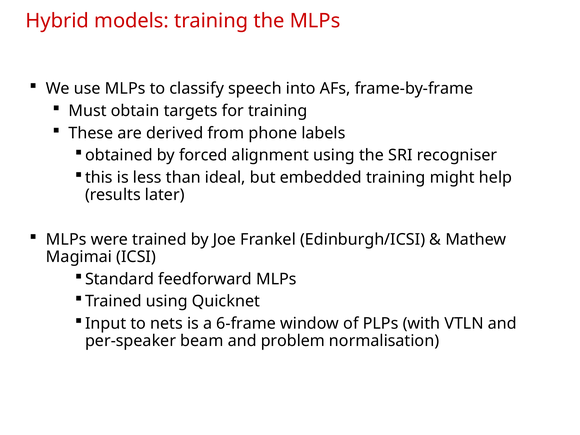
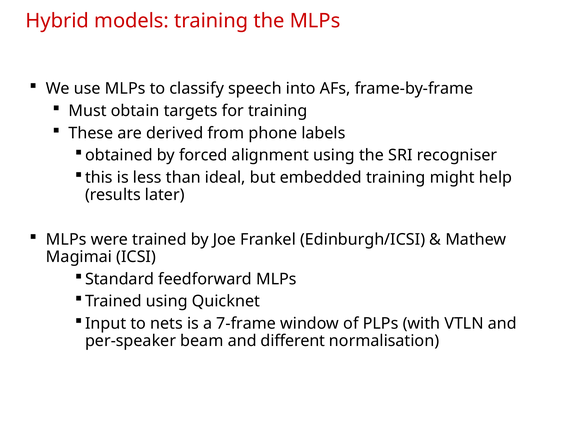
6-frame: 6-frame -> 7-frame
problem: problem -> different
